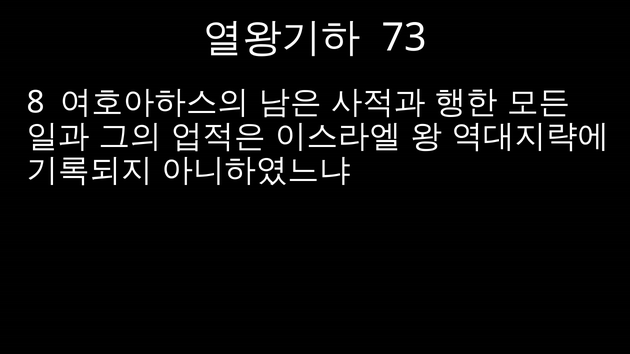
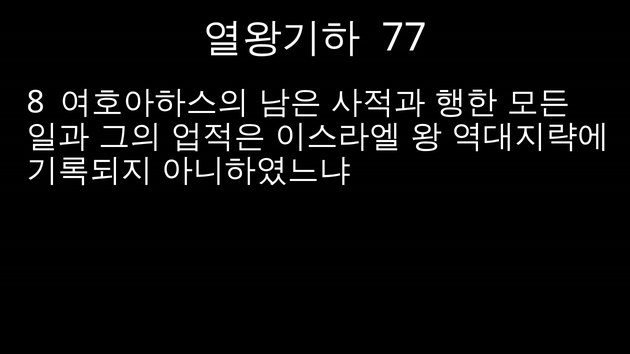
73: 73 -> 77
